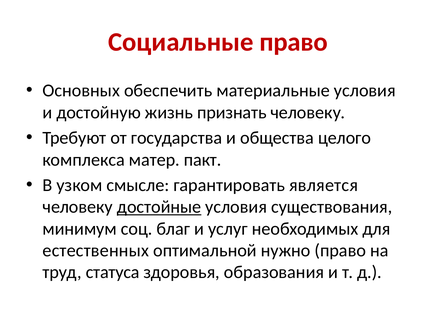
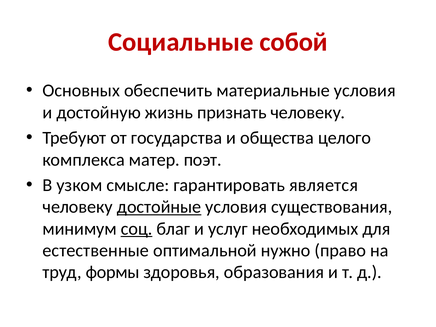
Социальные право: право -> собой
пакт: пакт -> поэт
соц underline: none -> present
естественных: естественных -> естественные
статуса: статуса -> формы
